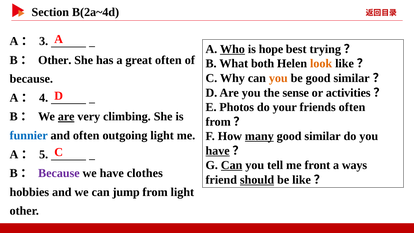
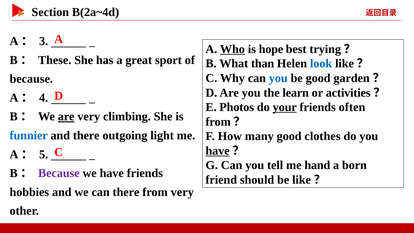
Other at (55, 60): Other -> These
great often: often -> sport
both: both -> than
look colour: orange -> blue
you at (278, 78) colour: orange -> blue
be good similar: similar -> garden
sense: sense -> learn
your underline: none -> present
and often: often -> there
many underline: present -> none
similar at (323, 136): similar -> clothes
Can at (232, 165) underline: present -> none
front: front -> hand
ways: ways -> born
have clothes: clothes -> friends
should underline: present -> none
can jump: jump -> there
from light: light -> very
